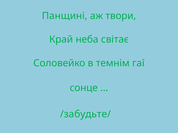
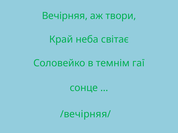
Панщині: Панщині -> Вечірняя
/забудьте/: /забудьте/ -> /вечірняя/
